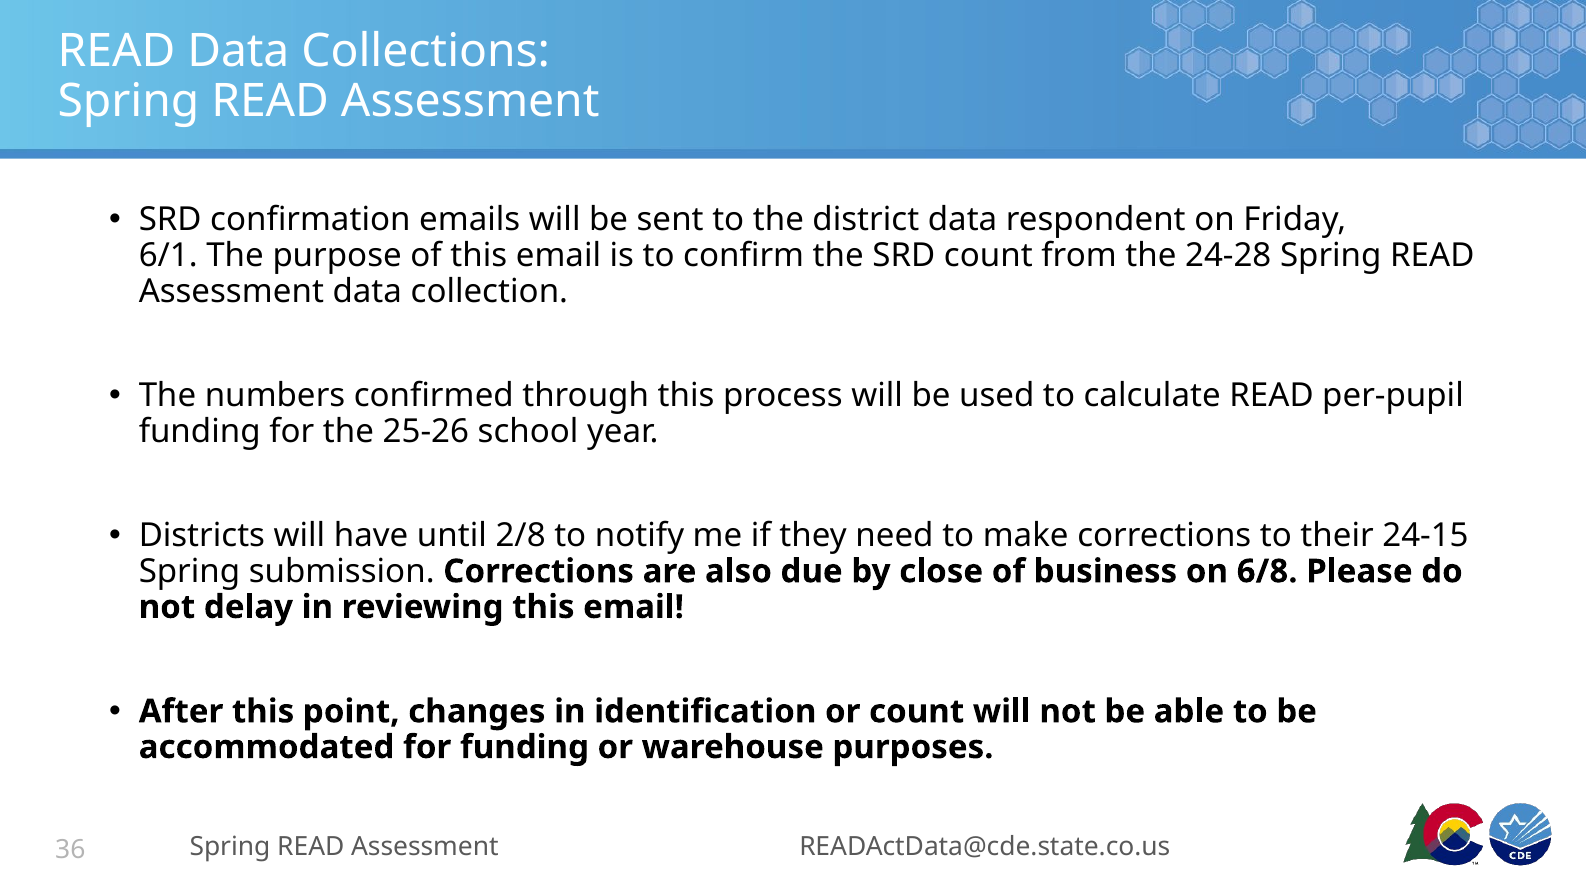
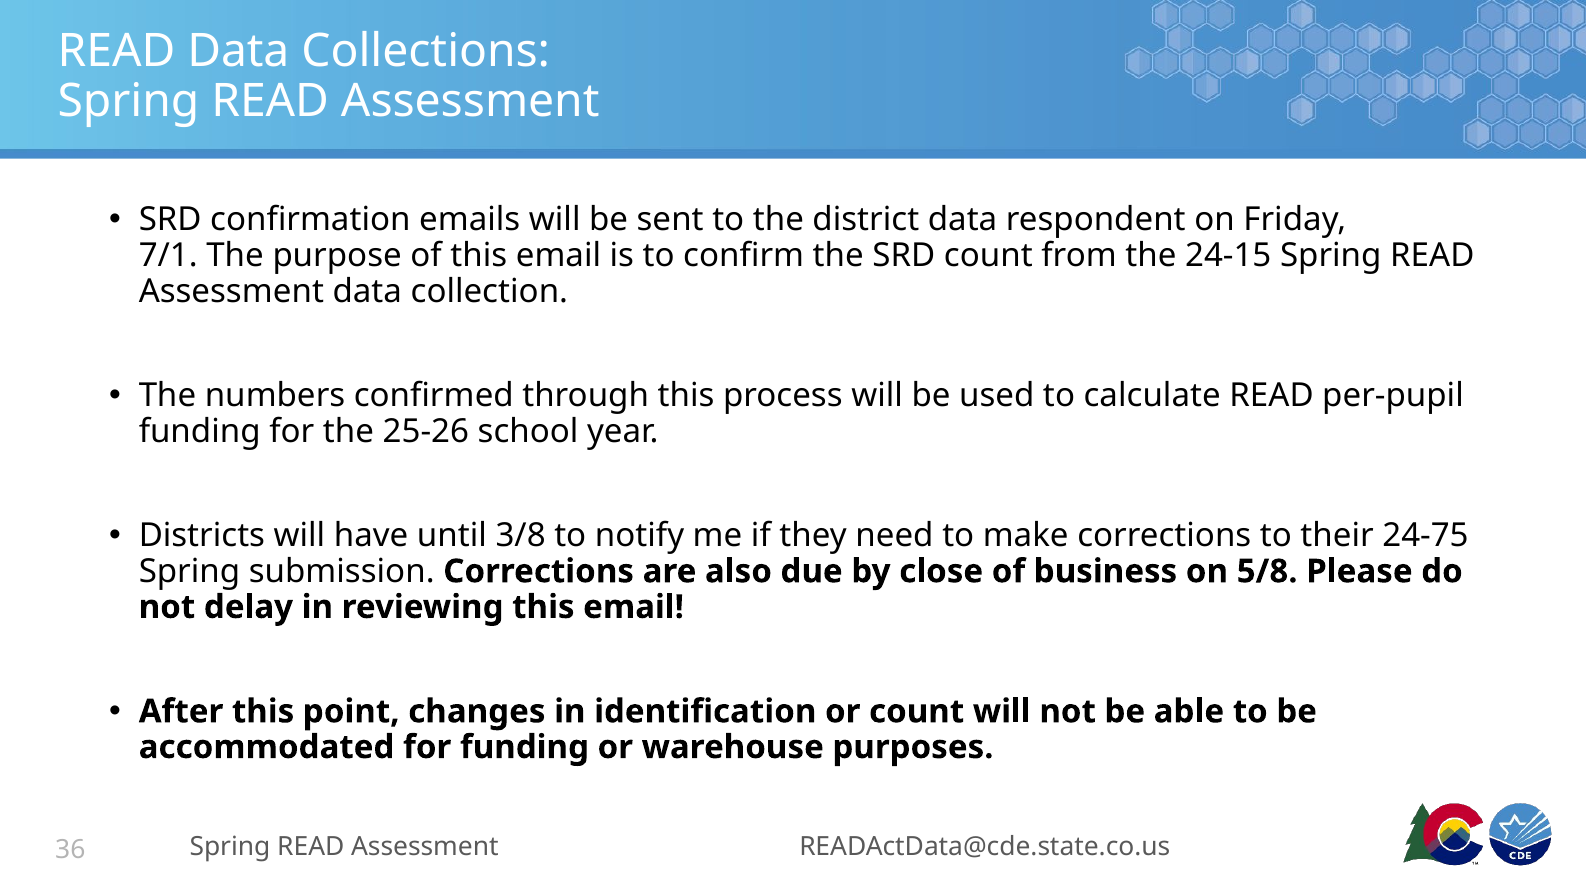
6/1: 6/1 -> 7/1
24-28: 24-28 -> 24-15
2/8: 2/8 -> 3/8
24-15: 24-15 -> 24-75
6/8: 6/8 -> 5/8
